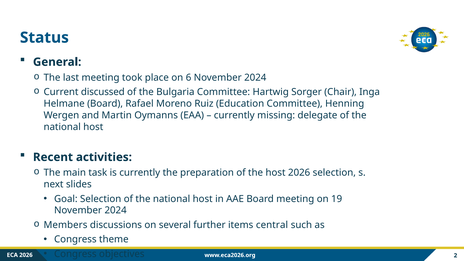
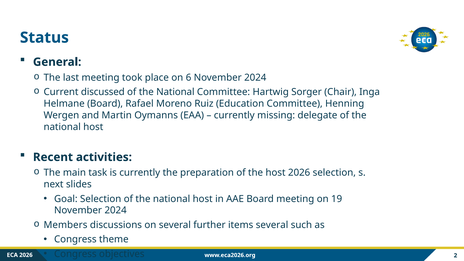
Bulgaria at (175, 92): Bulgaria -> National
items central: central -> several
